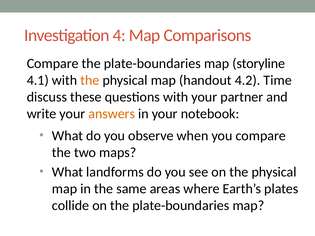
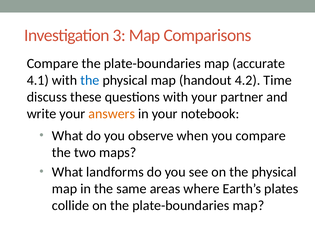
4: 4 -> 3
storyline: storyline -> accurate
the at (90, 80) colour: orange -> blue
